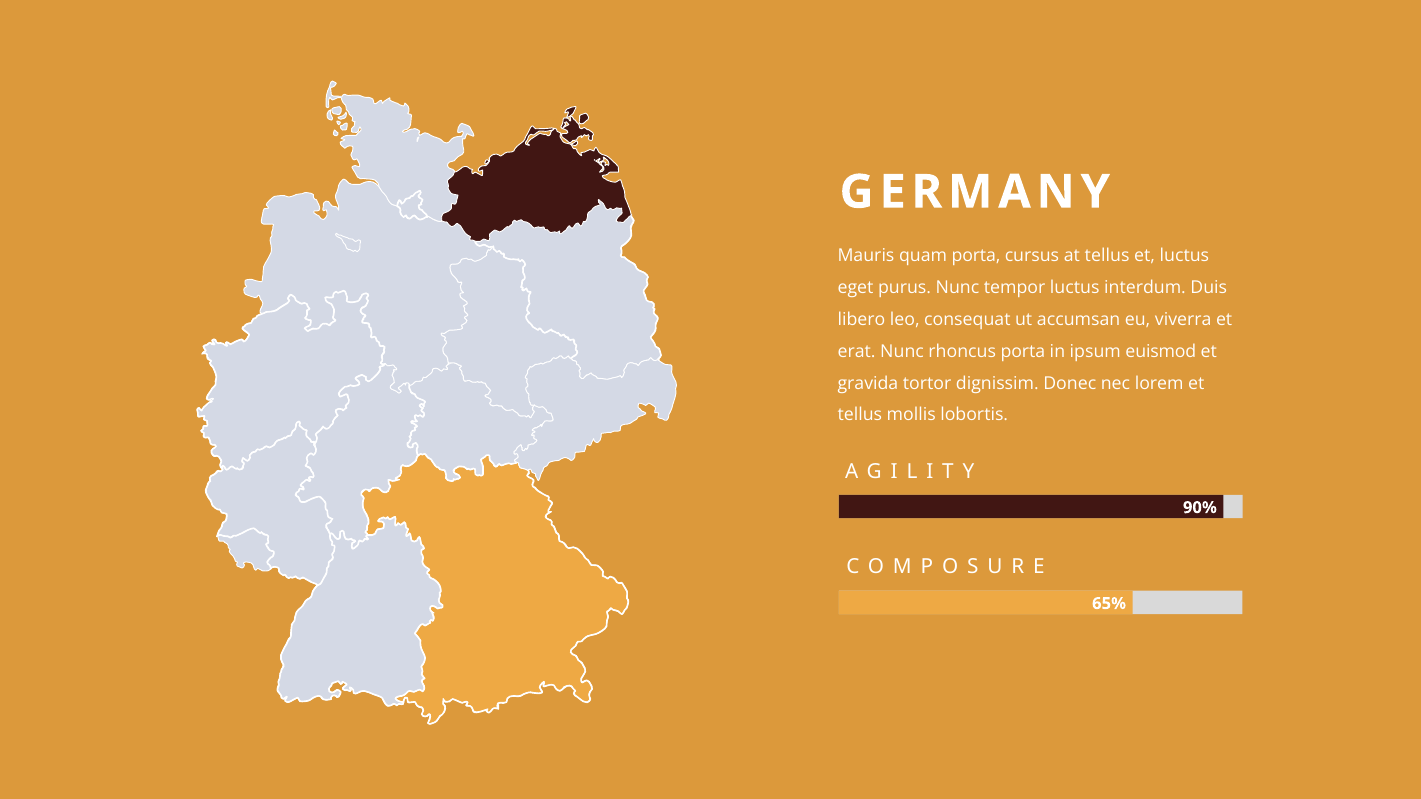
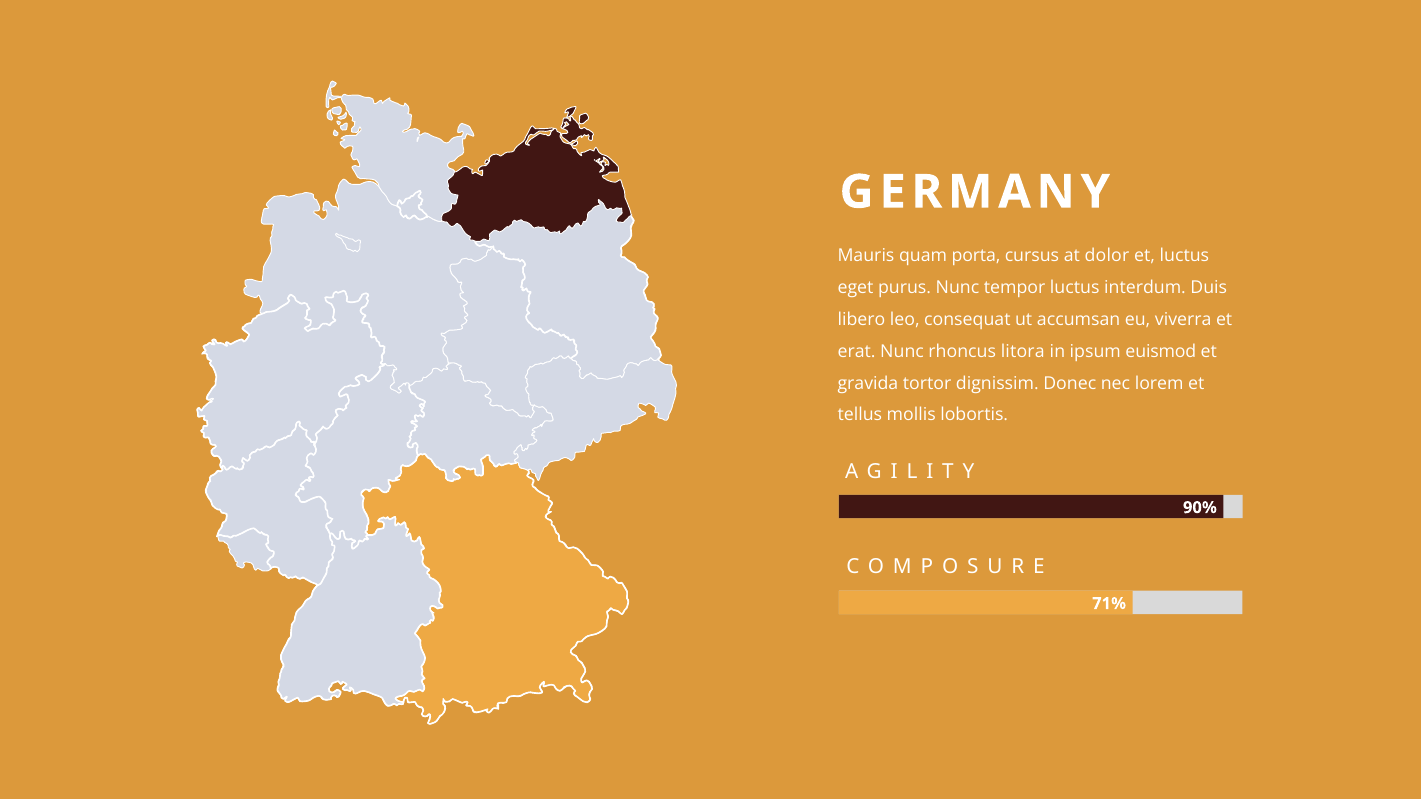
at tellus: tellus -> dolor
rhoncus porta: porta -> litora
65%: 65% -> 71%
